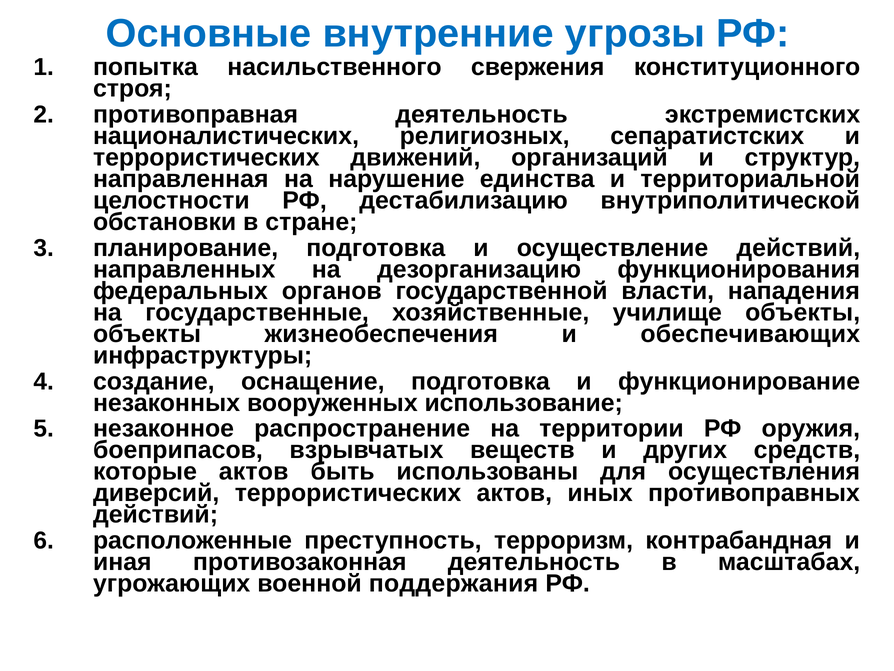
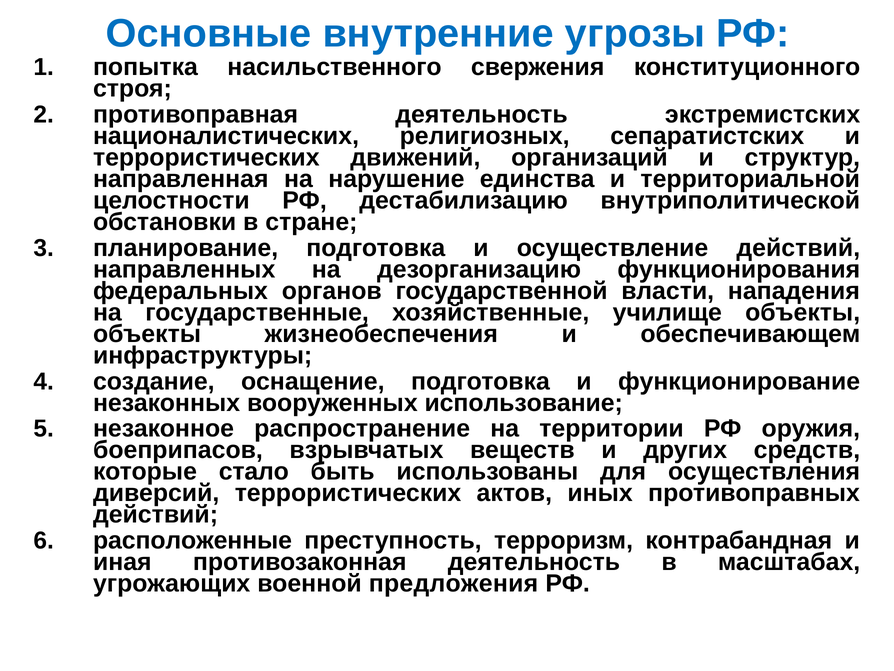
обеспечивающих: обеспечивающих -> обеспечивающем
которые актов: актов -> стало
поддержания: поддержания -> предложения
